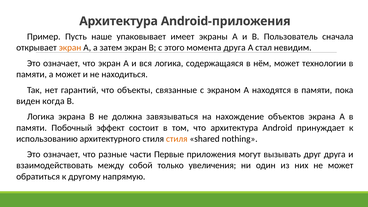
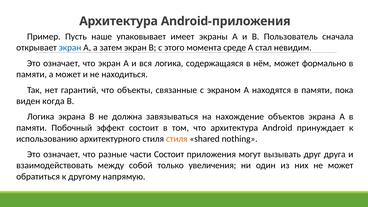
экран at (70, 48) colour: orange -> blue
момента друга: друга -> среде
технологии: технологии -> формально
части Первые: Первые -> Состоит
